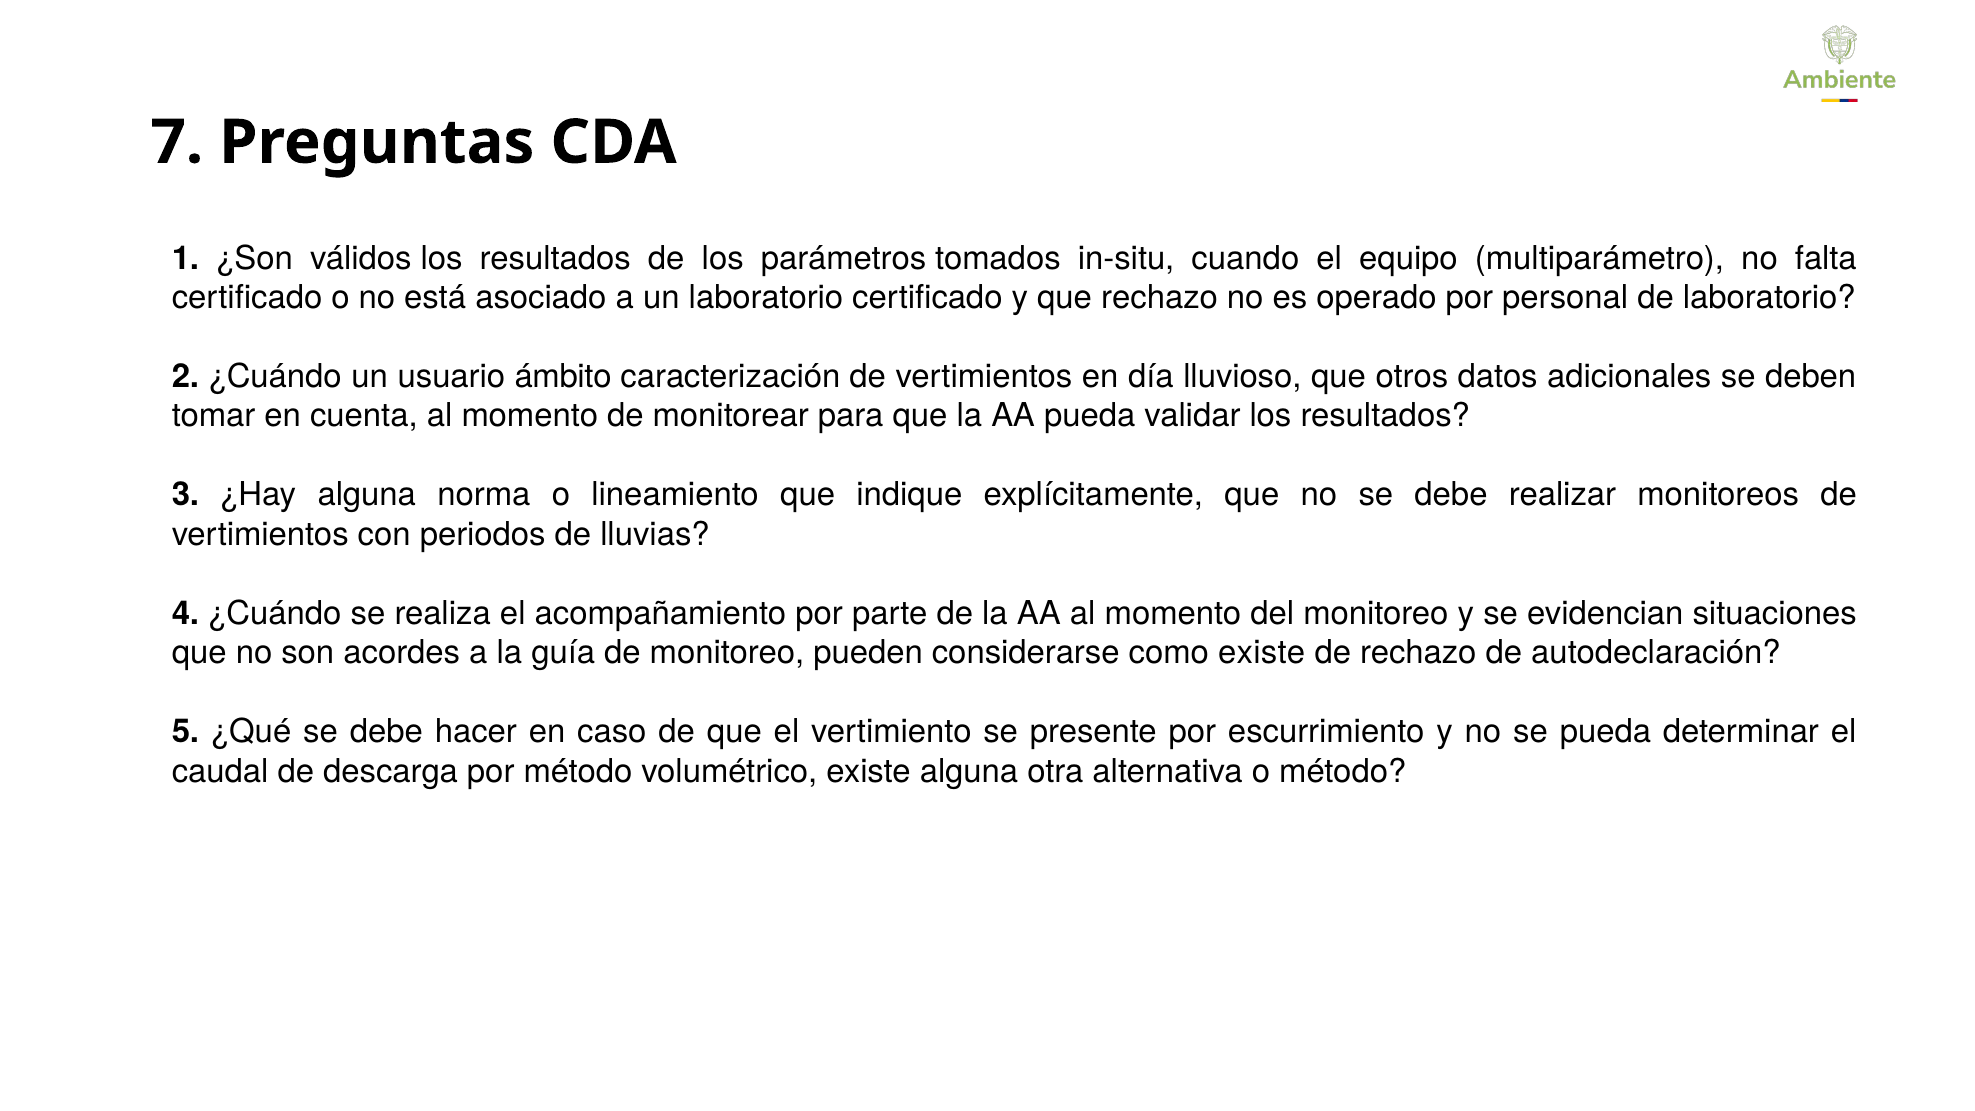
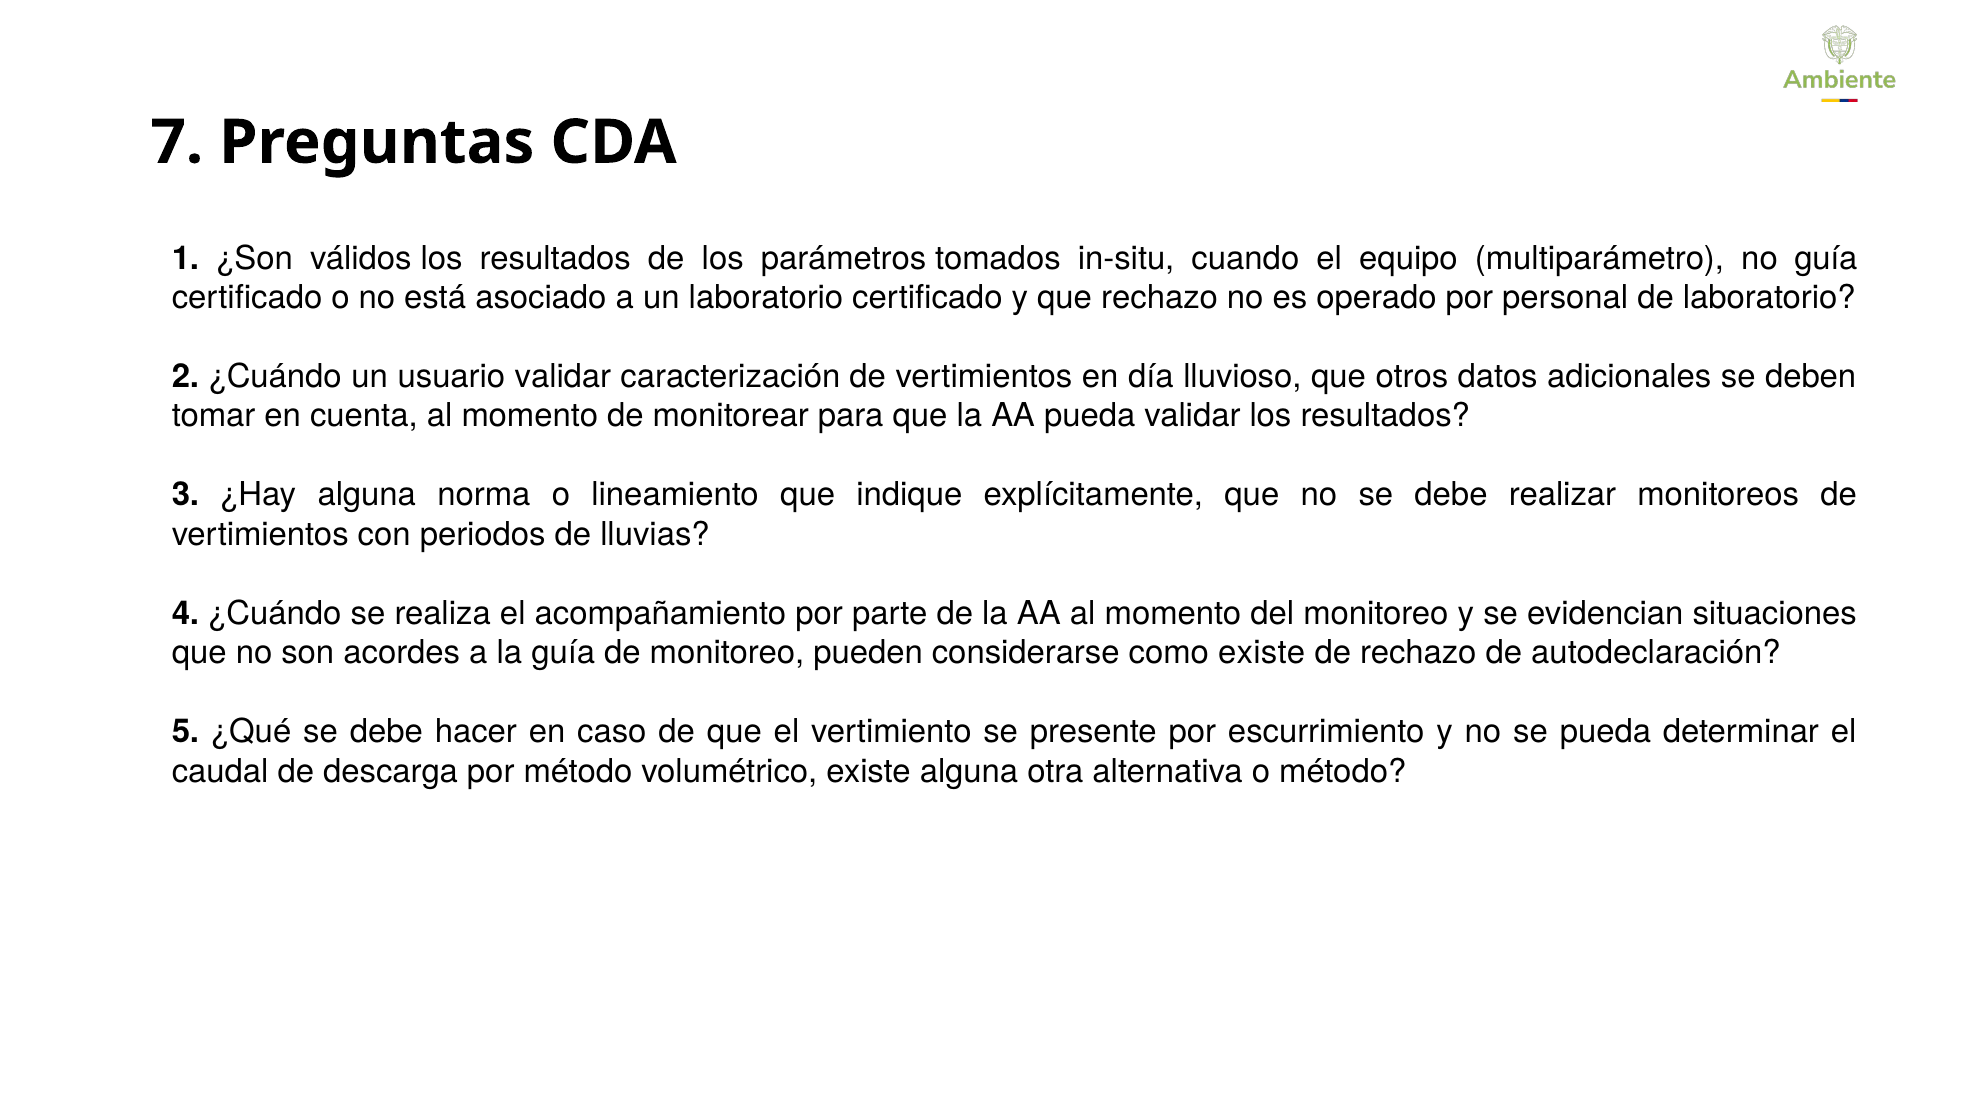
no falta: falta -> guía
usuario ámbito: ámbito -> validar
